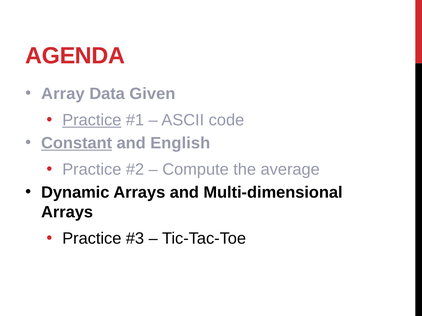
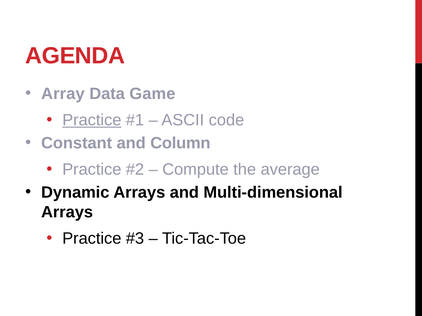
Given: Given -> Game
Constant underline: present -> none
English: English -> Column
